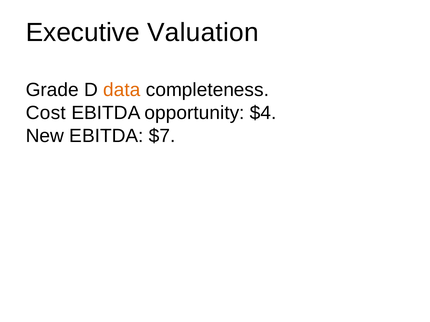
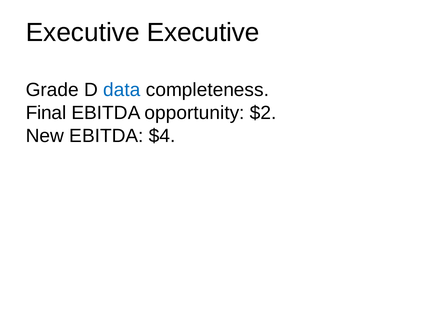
Executive Valuation: Valuation -> Executive
data colour: orange -> blue
Cost: Cost -> Final
$4: $4 -> $2
$7: $7 -> $4
